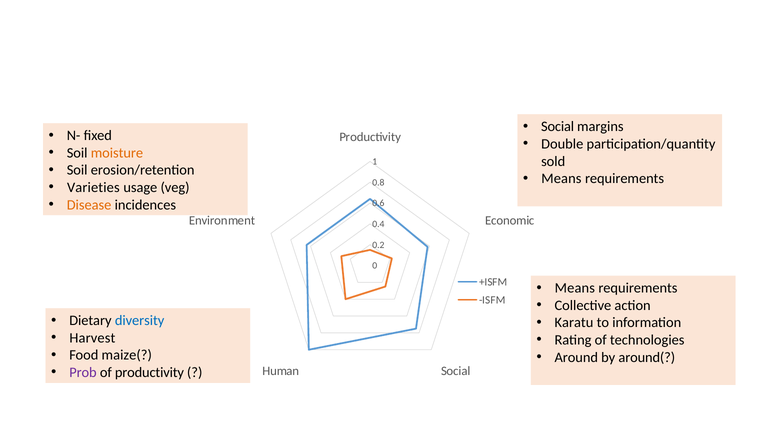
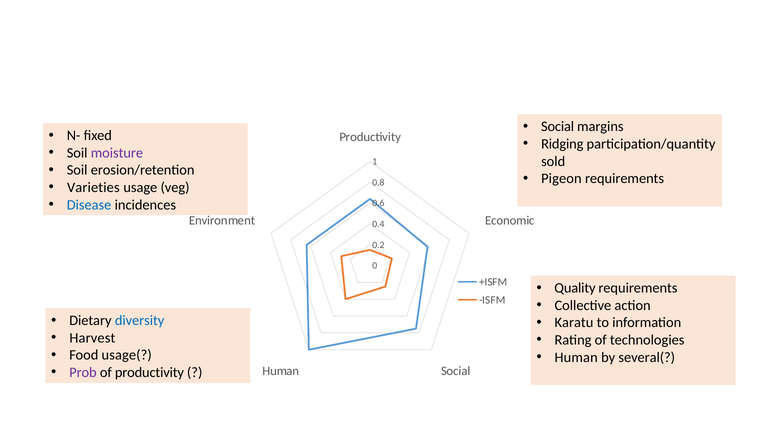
Double: Double -> Ridging
moisture colour: orange -> purple
Means at (561, 179): Means -> Pigeon
Disease colour: orange -> blue
Means at (575, 289): Means -> Quality
maize(: maize( -> usage(
Around at (576, 358): Around -> Human
around(: around( -> several(
